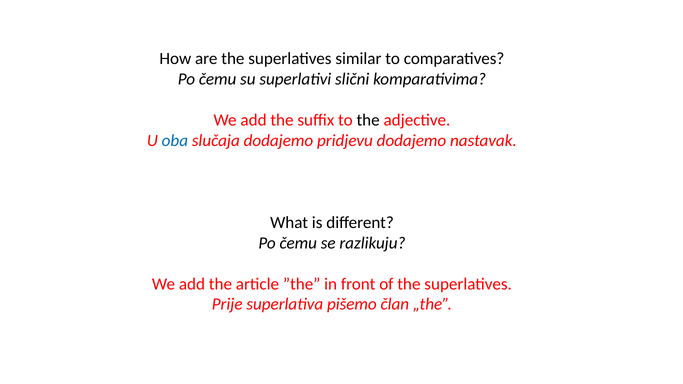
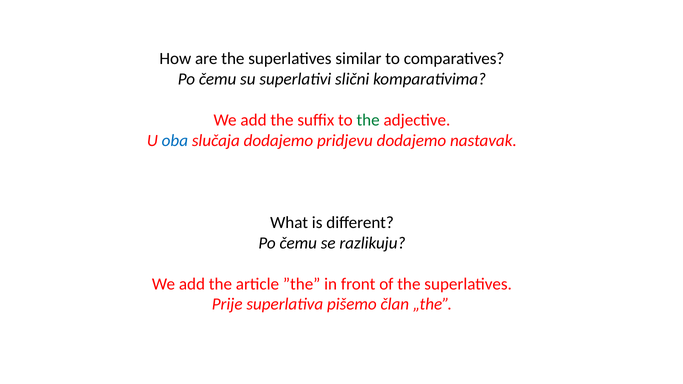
the at (368, 120) colour: black -> green
